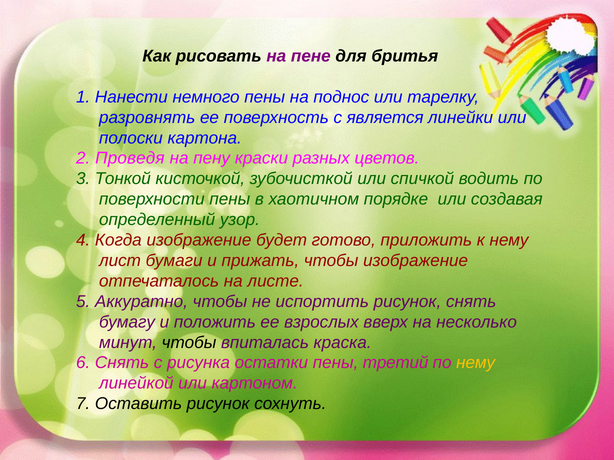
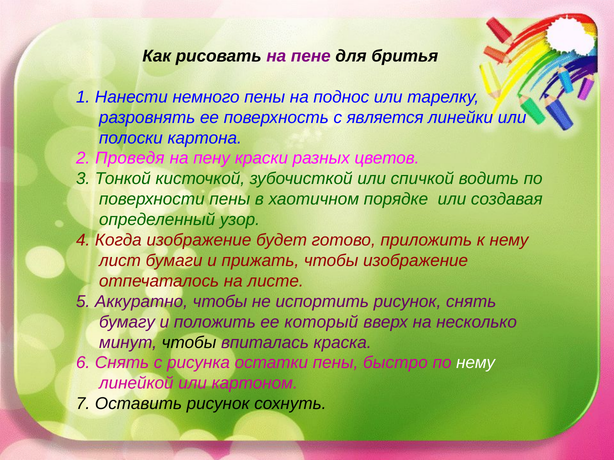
взрослых: взрослых -> который
третий: третий -> быстро
нему at (476, 363) colour: yellow -> white
